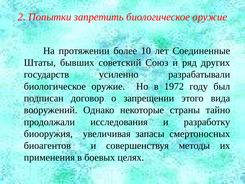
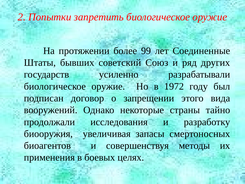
10: 10 -> 99
